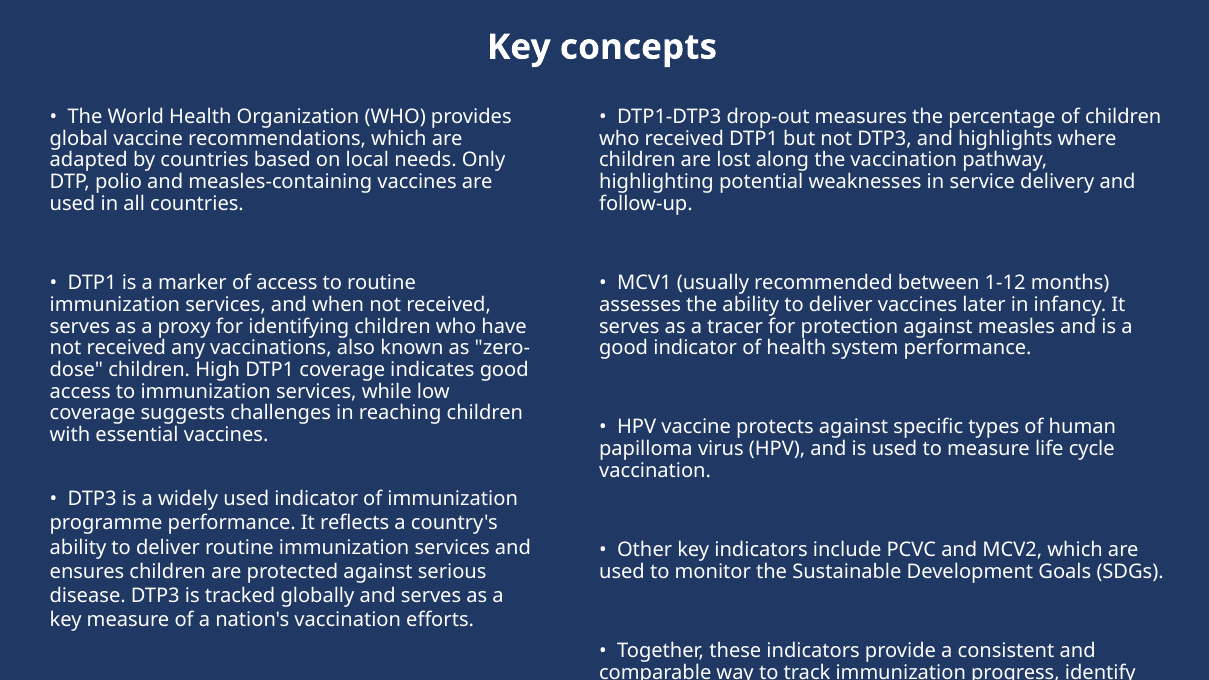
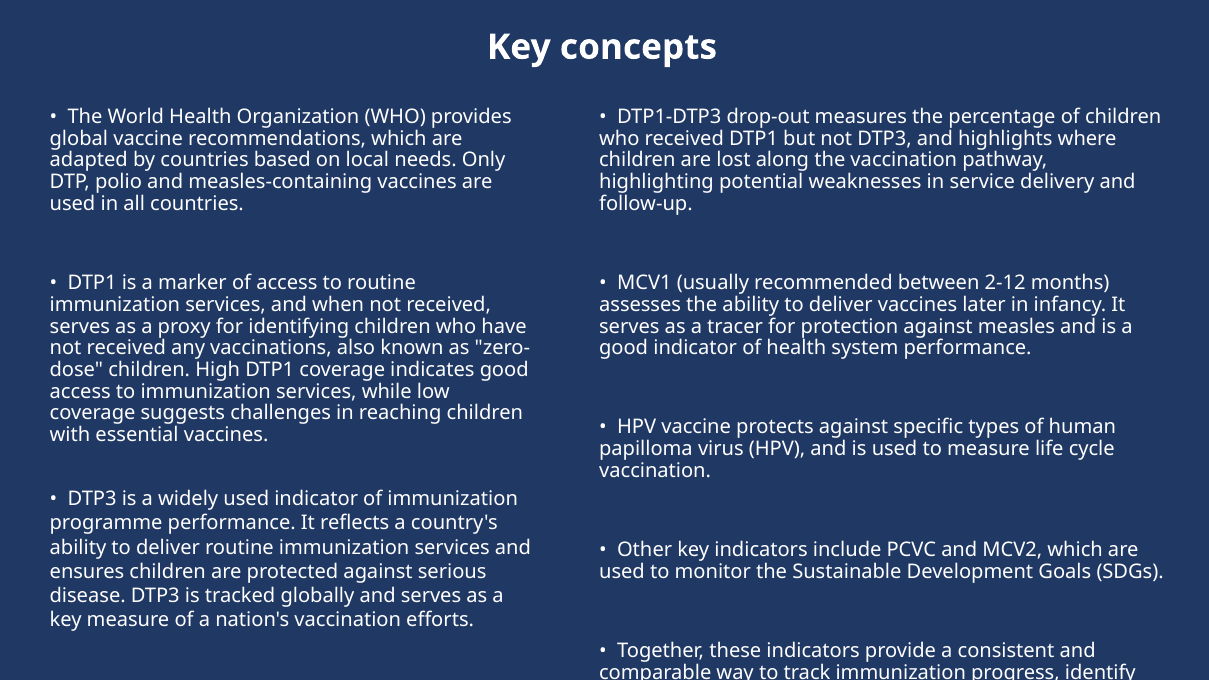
1-12: 1-12 -> 2-12
